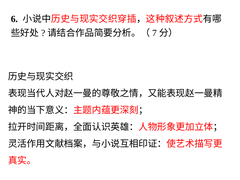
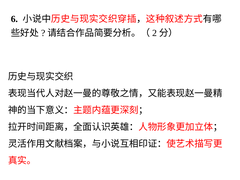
7: 7 -> 2
